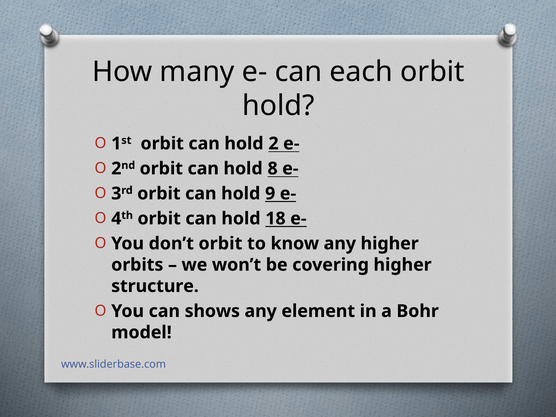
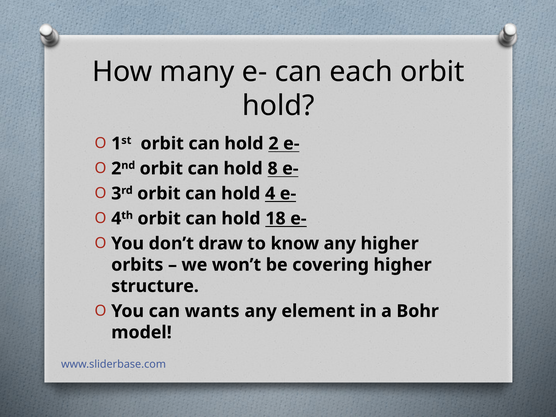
hold 9: 9 -> 4
don’t orbit: orbit -> draw
shows: shows -> wants
